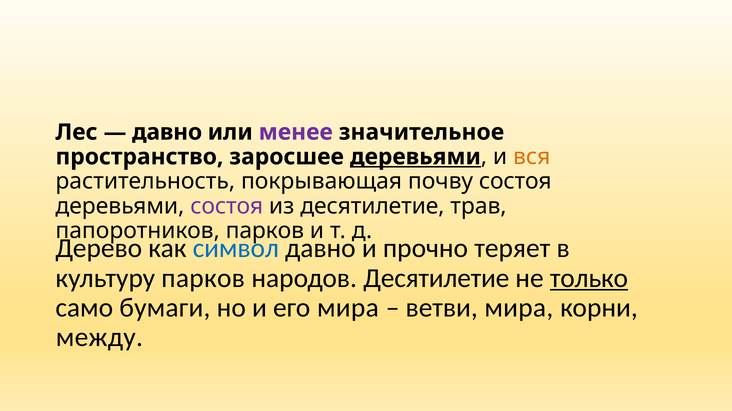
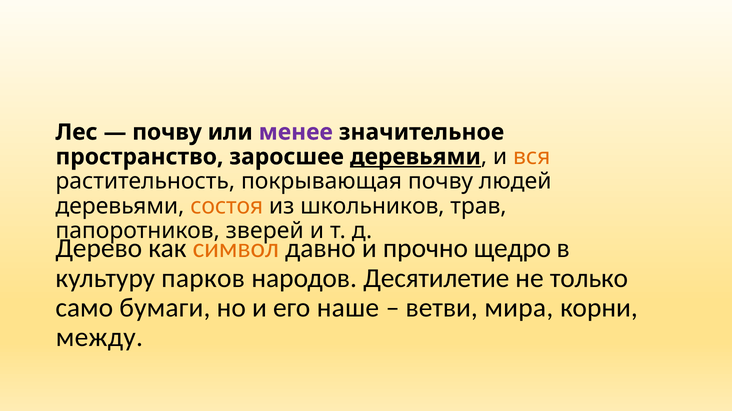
давно at (167, 132): давно -> почву
почву состоя: состоя -> людей
состоя at (227, 206) colour: purple -> orange
из десятилетие: десятилетие -> школьников
парков at (265, 231): парков -> зверей
символ colour: blue -> orange
теряет: теряет -> щедро
только underline: present -> none
его мира: мира -> наше
